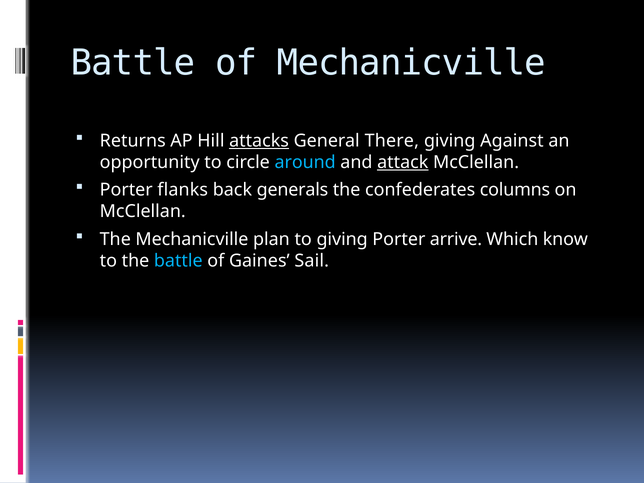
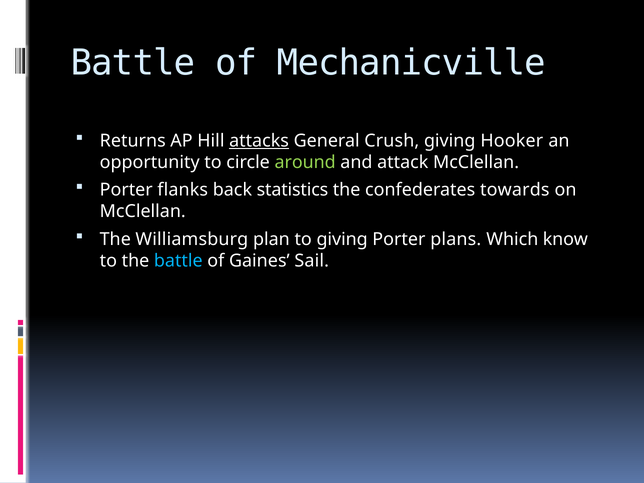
There: There -> Crush
Against: Against -> Hooker
around colour: light blue -> light green
attack underline: present -> none
generals: generals -> statistics
columns: columns -> towards
The Mechanicville: Mechanicville -> Williamsburg
arrive: arrive -> plans
